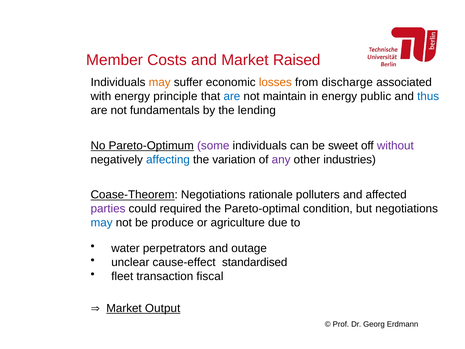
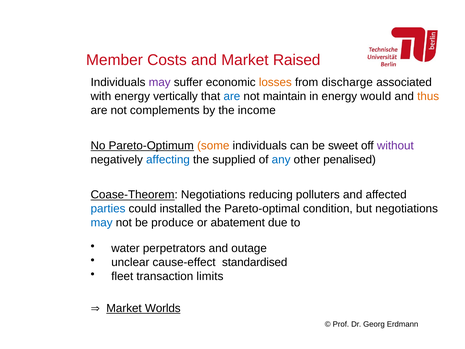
may at (160, 82) colour: orange -> purple
principle: principle -> vertically
public: public -> would
thus colour: blue -> orange
fundamentals: fundamentals -> complements
lending: lending -> income
some colour: purple -> orange
variation: variation -> supplied
any colour: purple -> blue
industries: industries -> penalised
rationale: rationale -> reducing
parties colour: purple -> blue
required: required -> installed
agriculture: agriculture -> abatement
fiscal: fiscal -> limits
Output: Output -> Worlds
